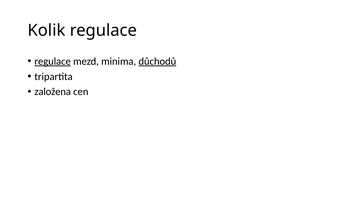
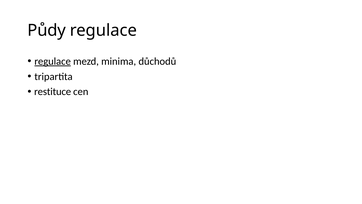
Kolik: Kolik -> Půdy
důchodů underline: present -> none
založena: založena -> restituce
